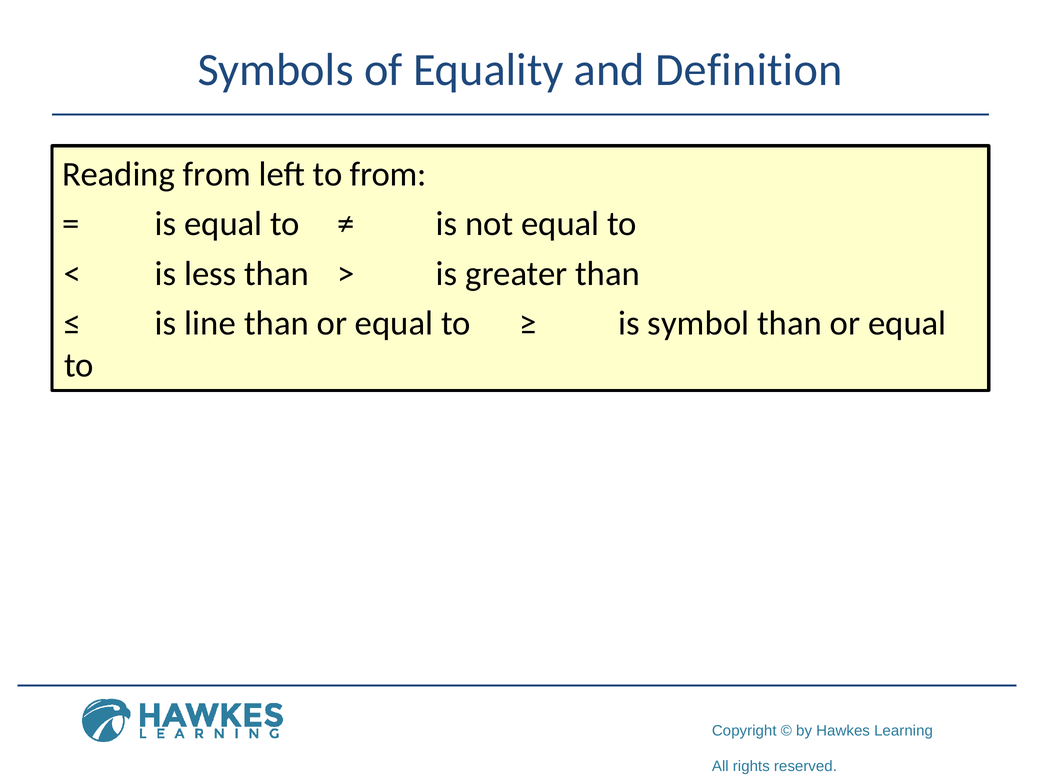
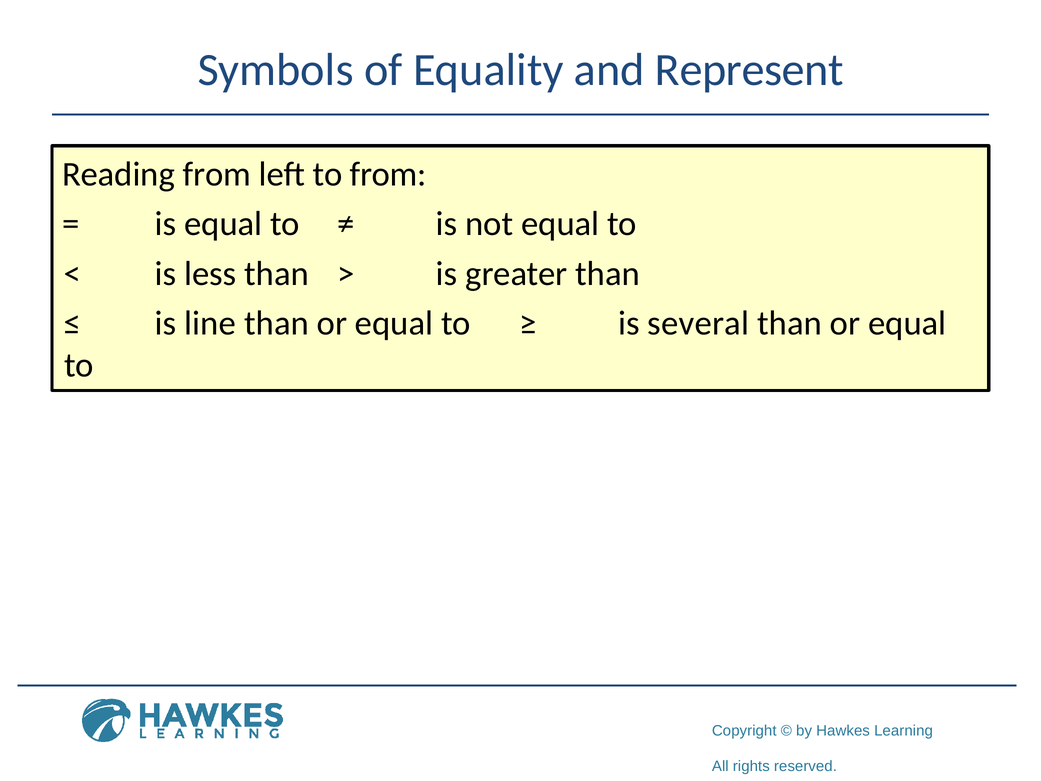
Definition: Definition -> Represent
symbol: symbol -> several
